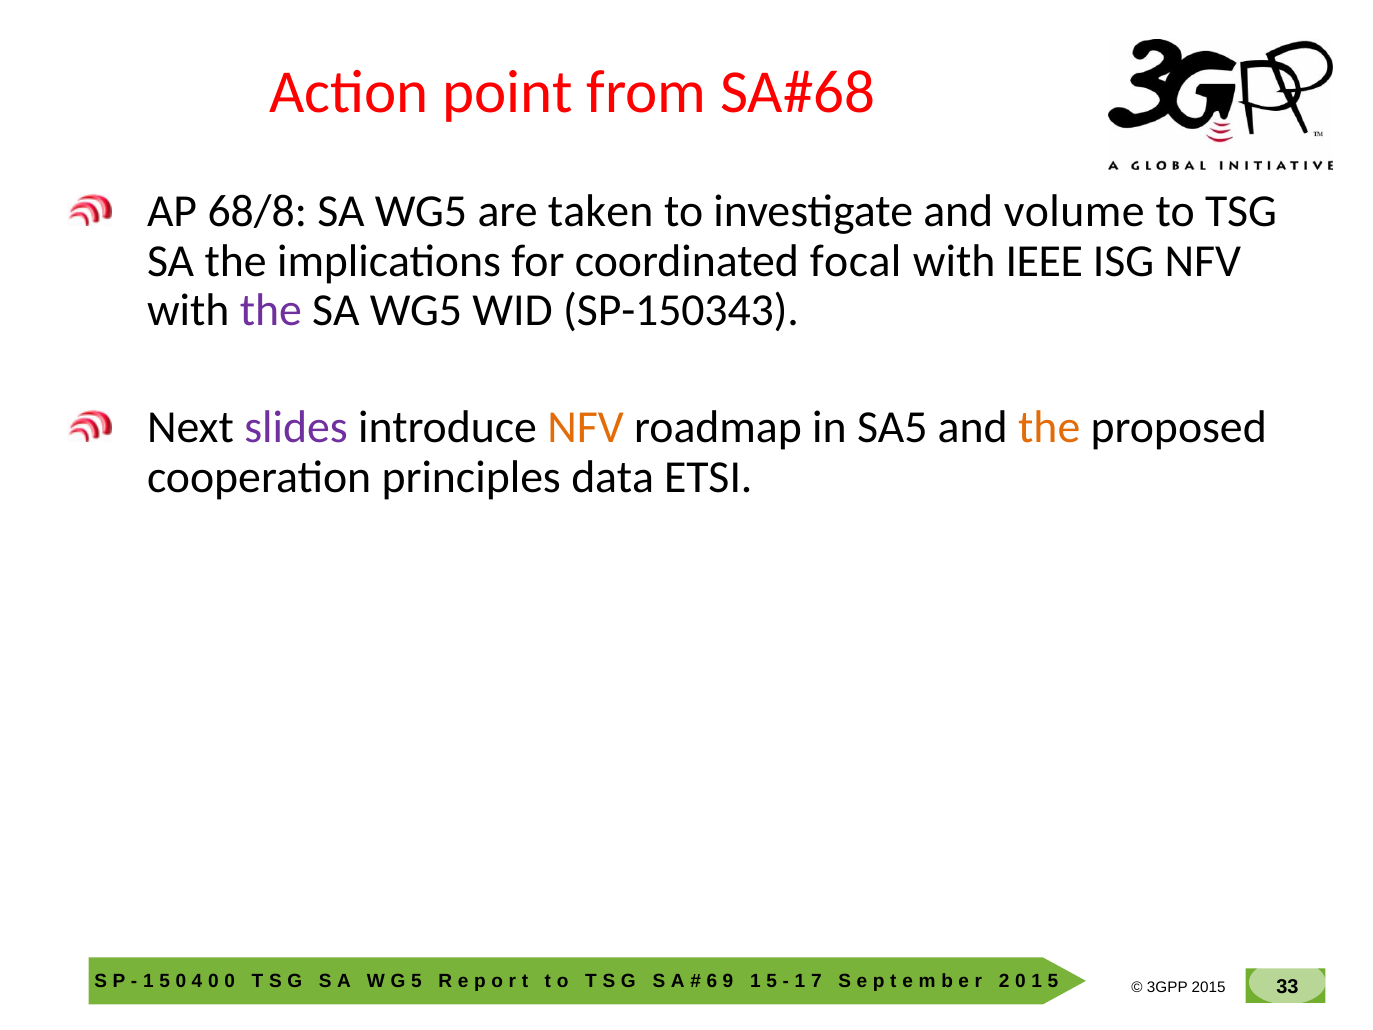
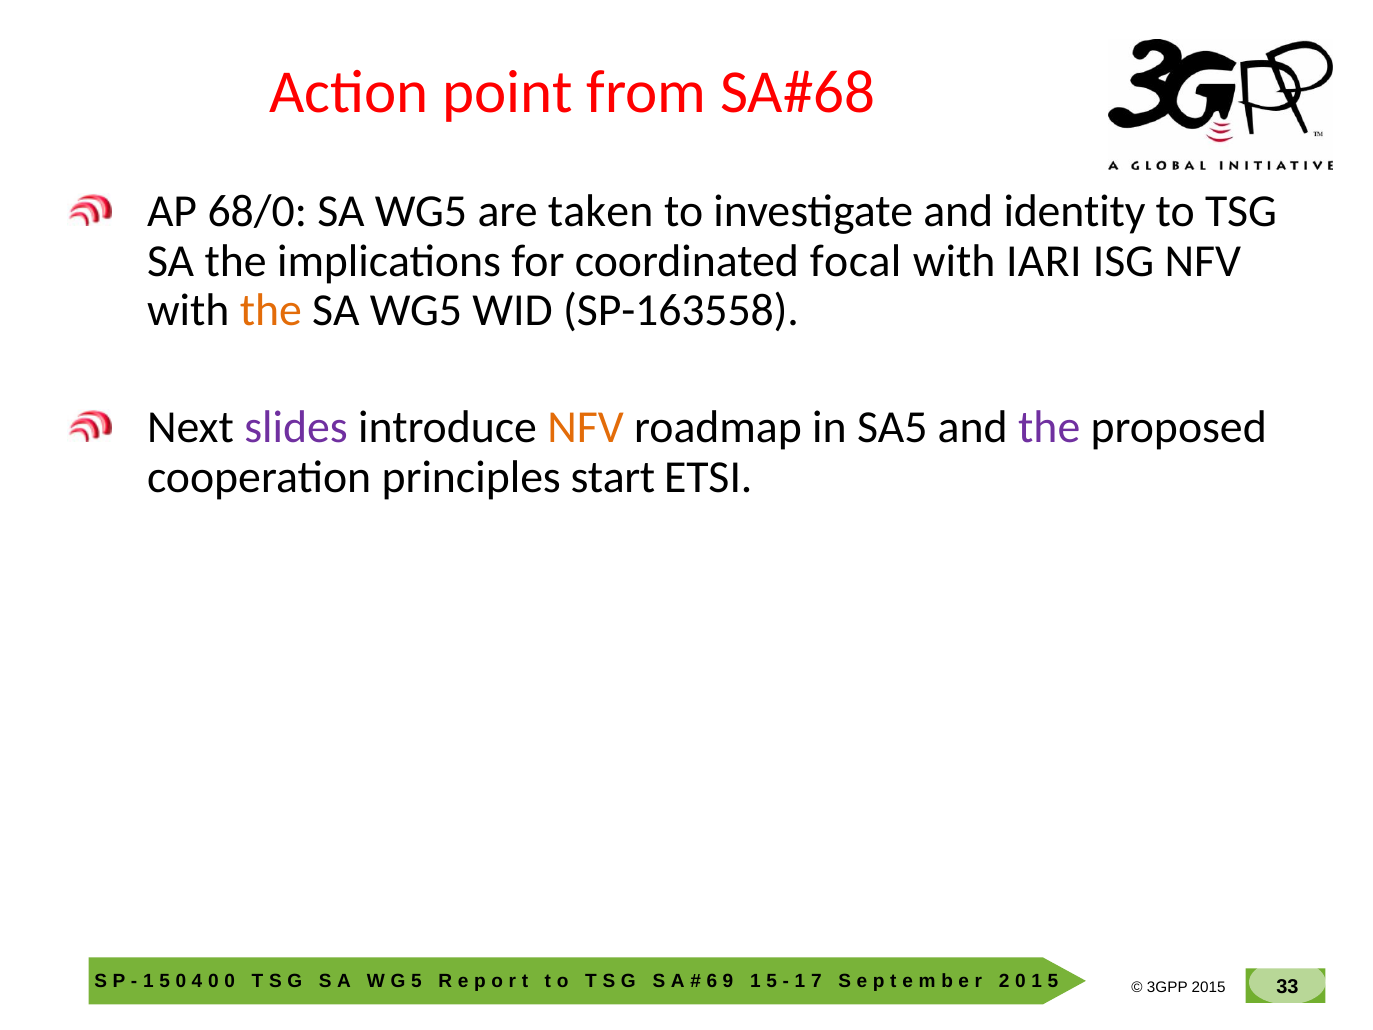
68/8: 68/8 -> 68/0
volume: volume -> identity
IEEE: IEEE -> IARI
the at (271, 310) colour: purple -> orange
SP-150343: SP-150343 -> SP-163558
the at (1049, 427) colour: orange -> purple
data: data -> start
